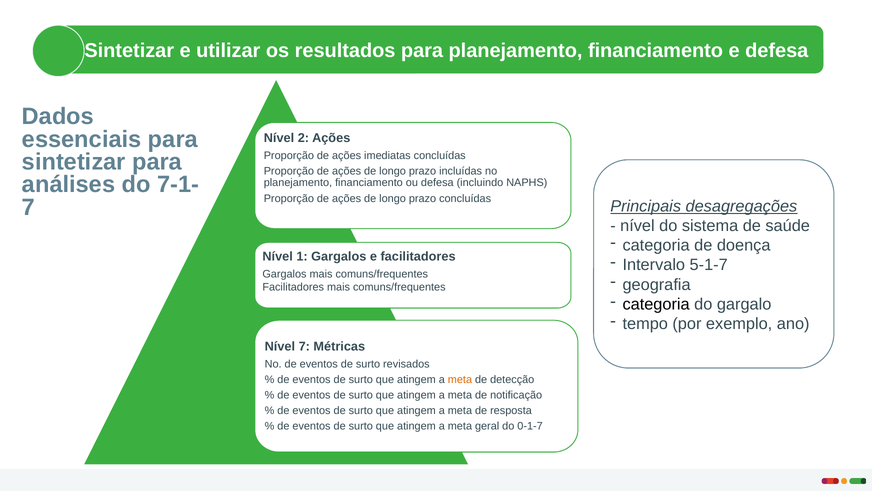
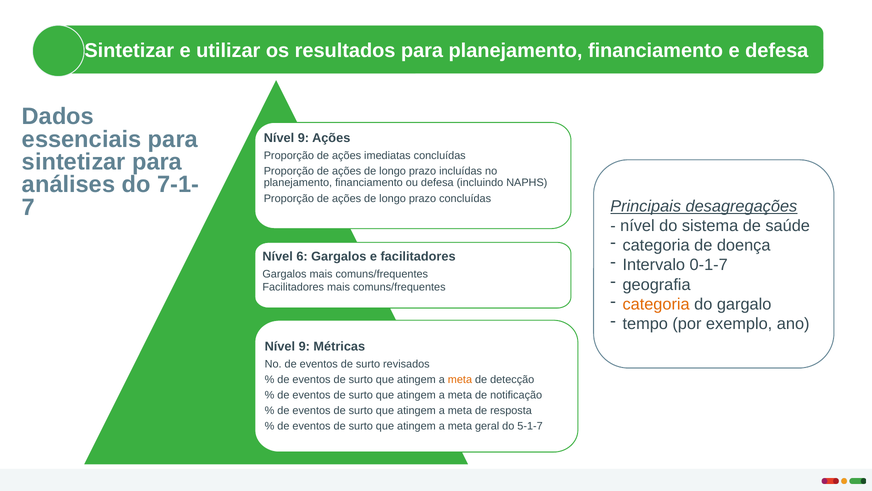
2 at (303, 138): 2 -> 9
1: 1 -> 6
5-1-7: 5-1-7 -> 0-1-7
categoria at (656, 304) colour: black -> orange
7 at (304, 346): 7 -> 9
0-1-7: 0-1-7 -> 5-1-7
